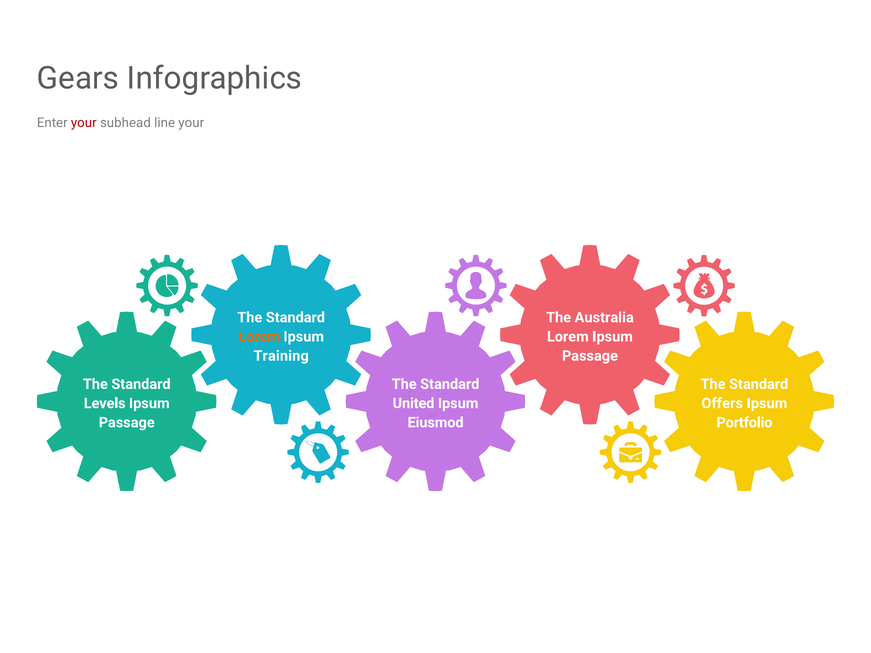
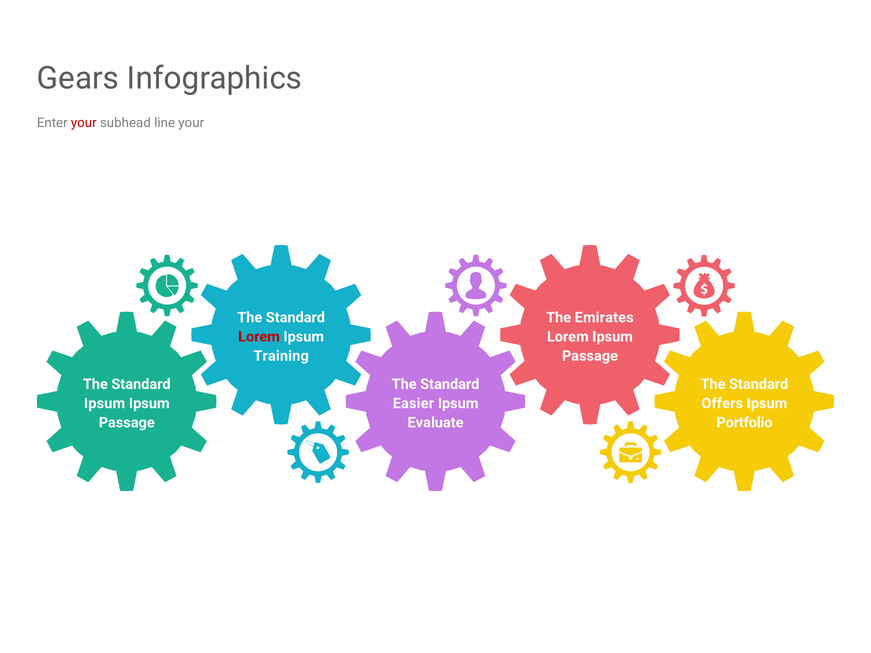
Australia: Australia -> Emirates
Lorem at (259, 337) colour: orange -> red
Levels at (105, 403): Levels -> Ipsum
United: United -> Easier
Eiusmod: Eiusmod -> Evaluate
